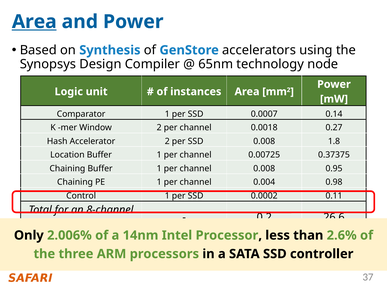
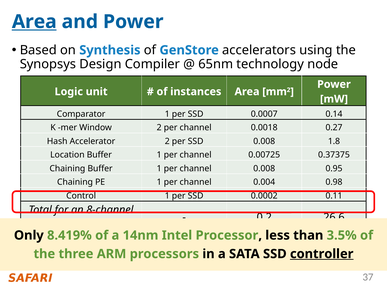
2.006%: 2.006% -> 8.419%
2.6%: 2.6% -> 3.5%
controller underline: none -> present
